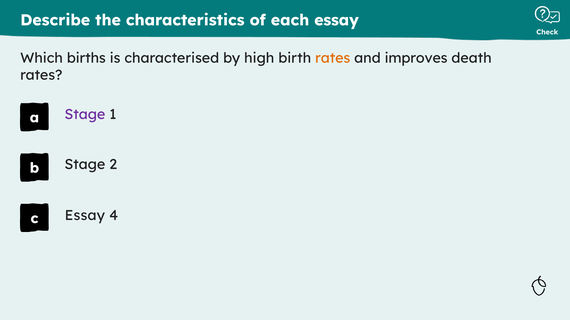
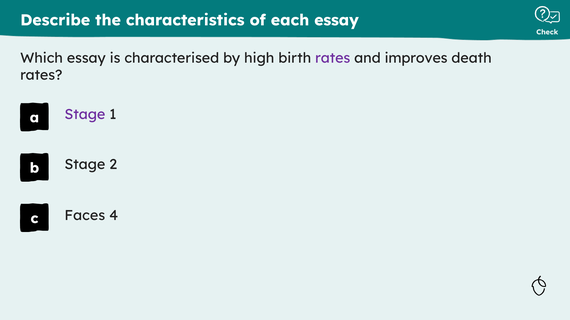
Which births: births -> essay
rates at (333, 58) colour: orange -> purple
Essay at (85, 216): Essay -> Faces
